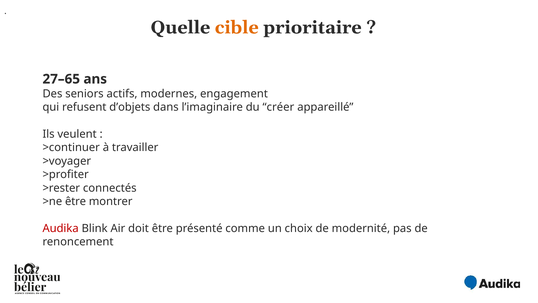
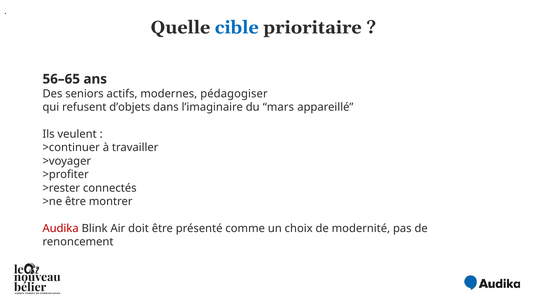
cible colour: orange -> blue
27–65: 27–65 -> 56–65
engagement: engagement -> pédagogiser
créer: créer -> mars
